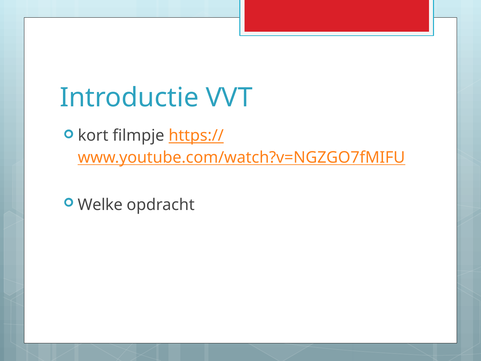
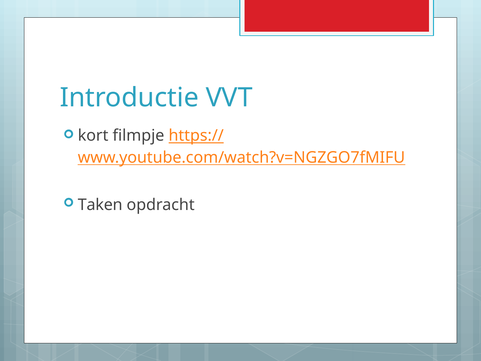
Welke: Welke -> Taken
